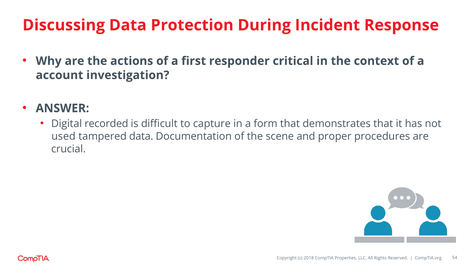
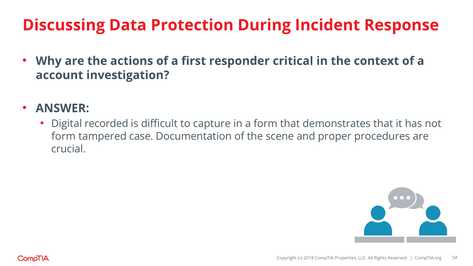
used at (63, 136): used -> form
tampered data: data -> case
